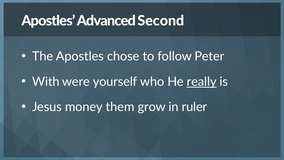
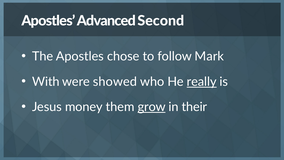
Peter: Peter -> Mark
yourself: yourself -> showed
grow underline: none -> present
ruler: ruler -> their
